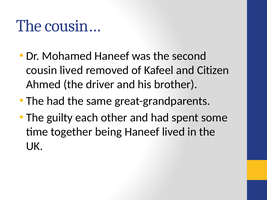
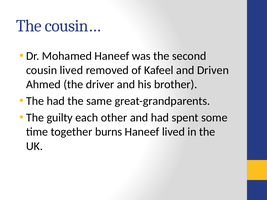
Citizen: Citizen -> Driven
being: being -> burns
